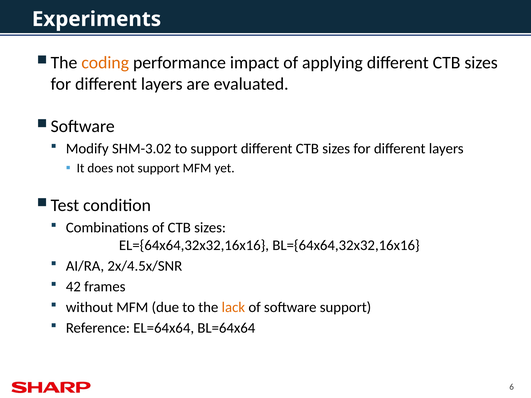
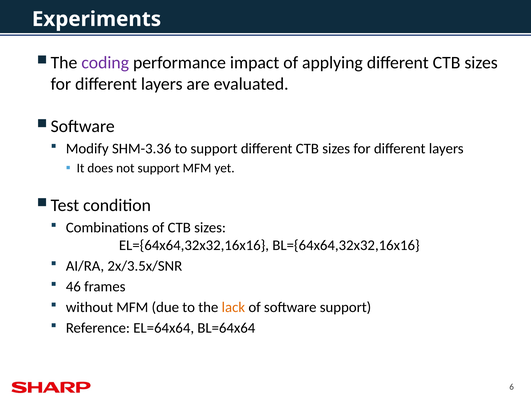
coding colour: orange -> purple
SHM-3.02: SHM-3.02 -> SHM-3.36
2x/4.5x/SNR: 2x/4.5x/SNR -> 2x/3.5x/SNR
42: 42 -> 46
